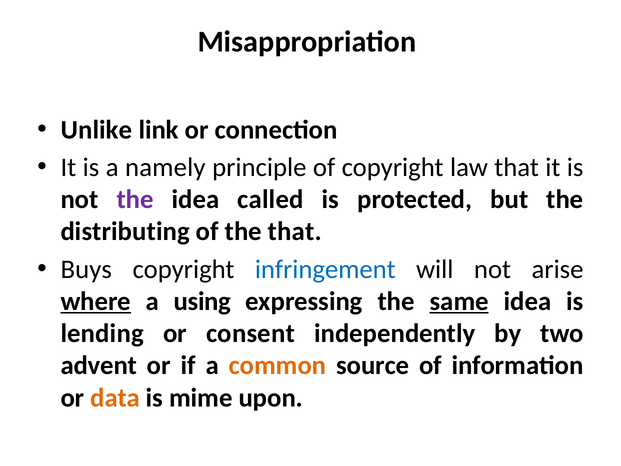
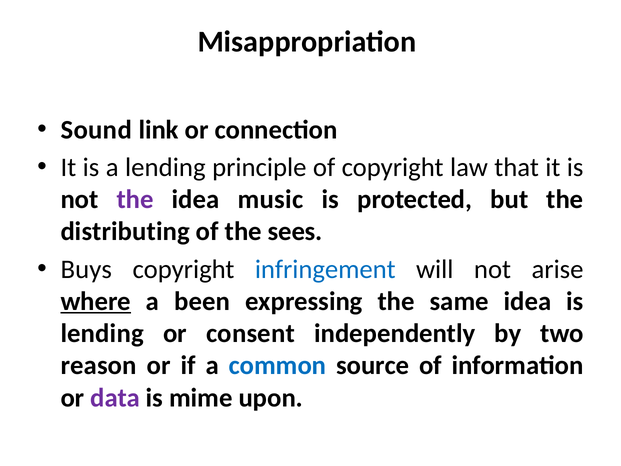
Unlike: Unlike -> Sound
a namely: namely -> lending
called: called -> music
the that: that -> sees
using: using -> been
same underline: present -> none
advent: advent -> reason
common colour: orange -> blue
data colour: orange -> purple
